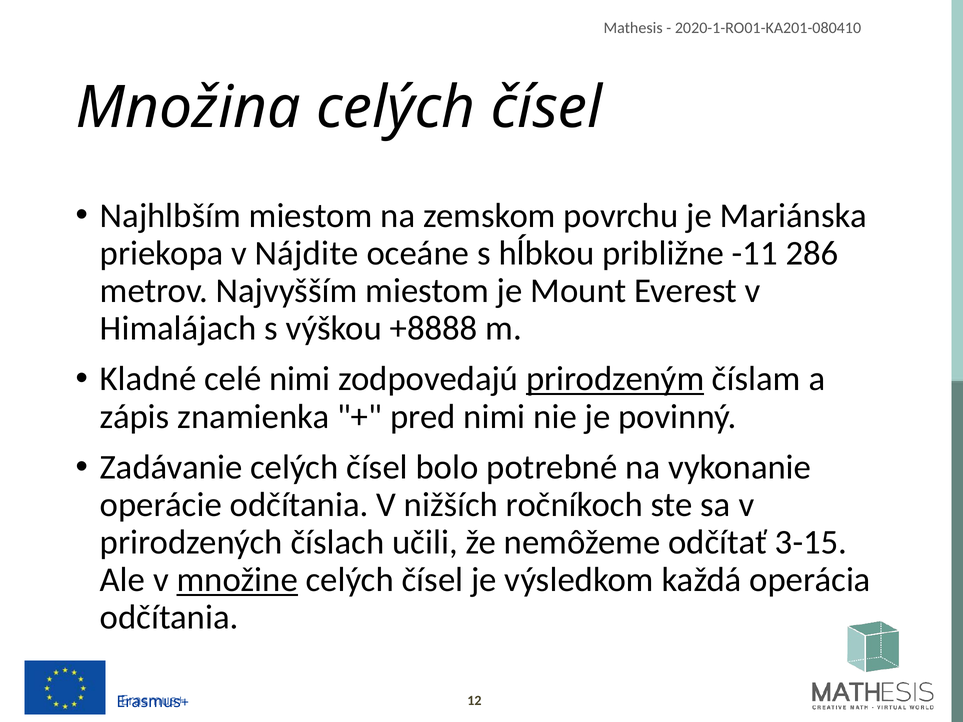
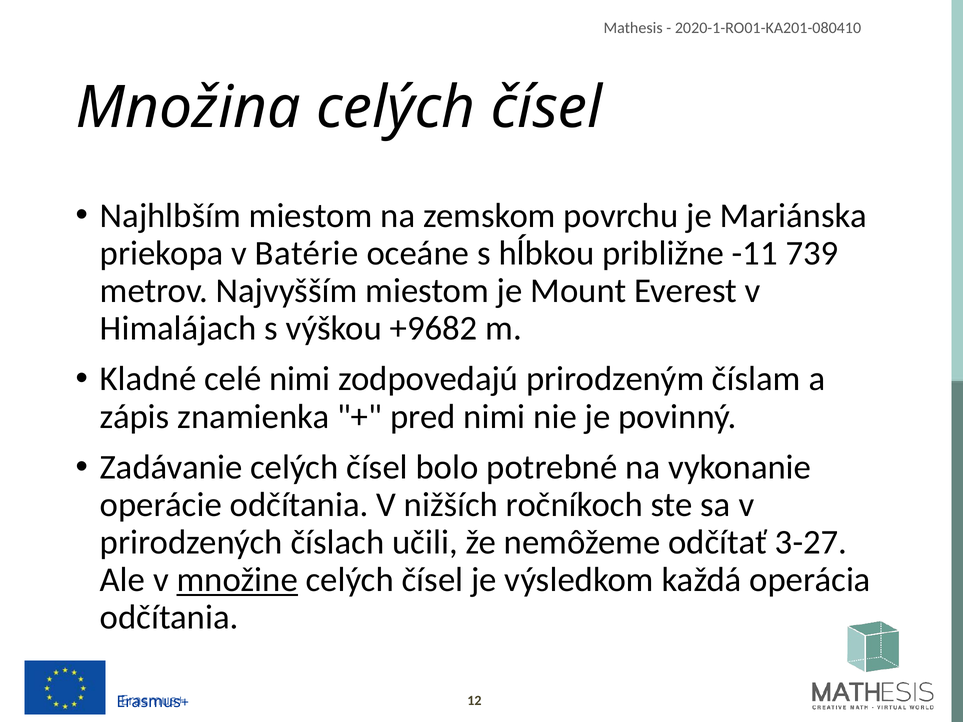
Nájdite: Nájdite -> Batérie
286: 286 -> 739
+8888: +8888 -> +9682
prirodzeným underline: present -> none
3-15: 3-15 -> 3-27
